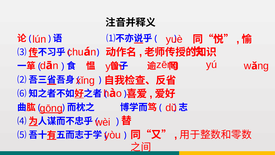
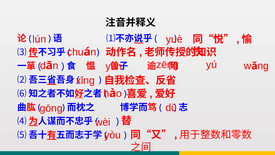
gōng underline: present -> none
